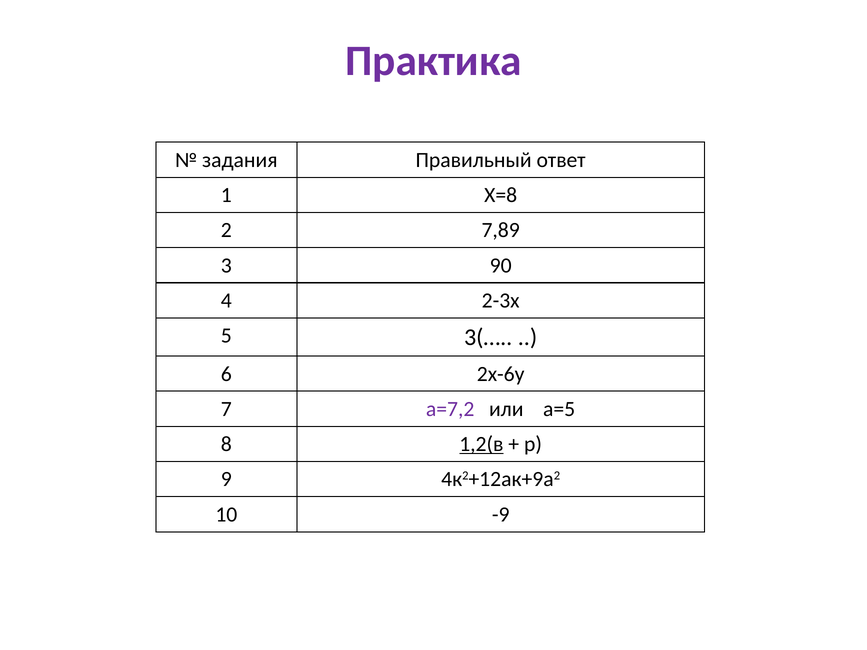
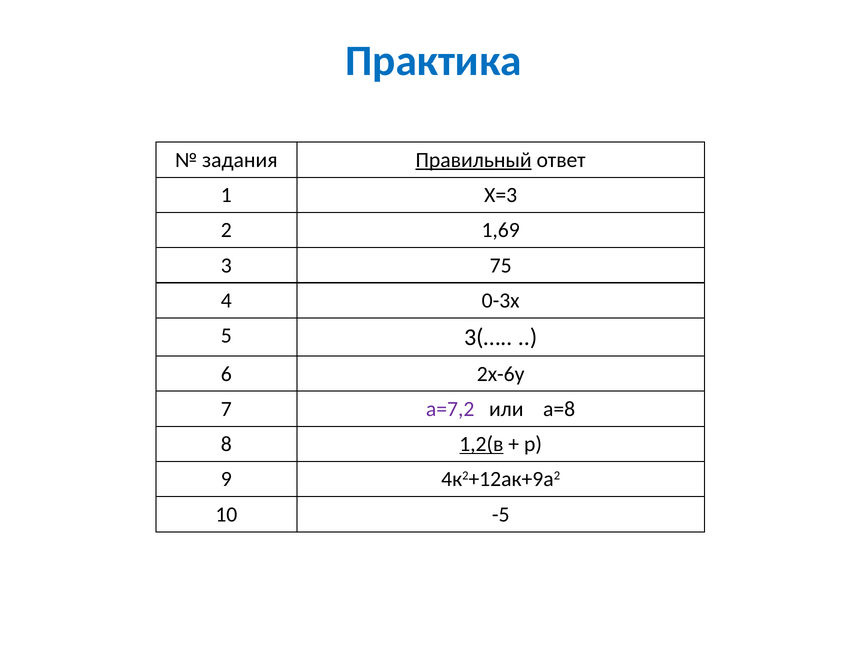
Практика colour: purple -> blue
Правильный underline: none -> present
Х=8: Х=8 -> Х=3
7,89: 7,89 -> 1,69
90: 90 -> 75
2-3х: 2-3х -> 0-3х
а=5: а=5 -> а=8
-9: -9 -> -5
